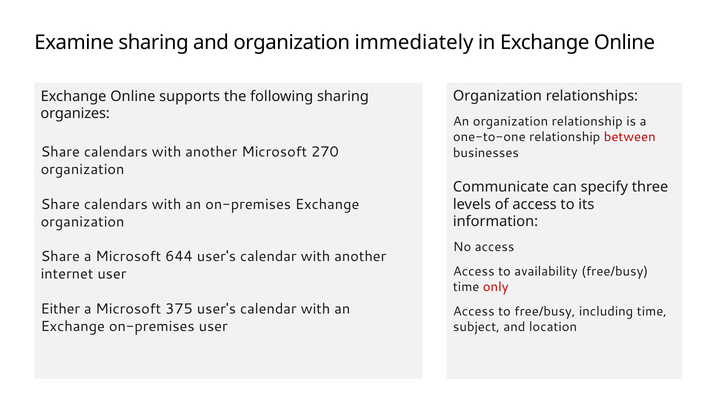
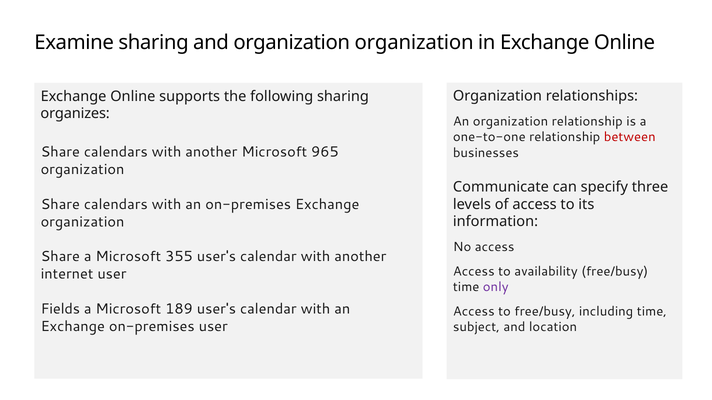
organization immediately: immediately -> organization
270: 270 -> 965
644: 644 -> 355
only colour: red -> purple
Either: Either -> Fields
375: 375 -> 189
